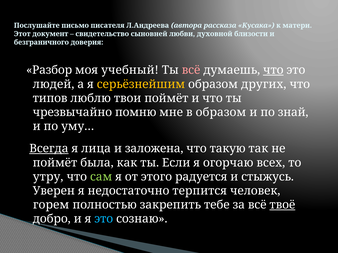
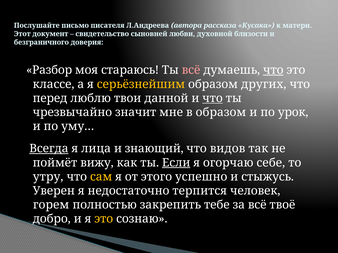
учебный: учебный -> стараюсь
людей: людей -> классе
типов: типов -> перед
твои поймёт: поймёт -> данной
что at (213, 98) underline: none -> present
помню: помню -> значит
знай: знай -> урок
заложена: заложена -> знающий
такую: такую -> видов
была: была -> вижу
Если underline: none -> present
всех: всех -> себе
сам colour: light green -> yellow
радуется: радуется -> успешно
твоё underline: present -> none
это at (104, 219) colour: light blue -> yellow
